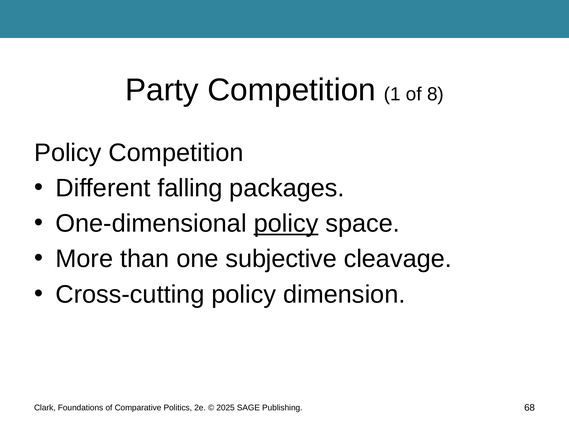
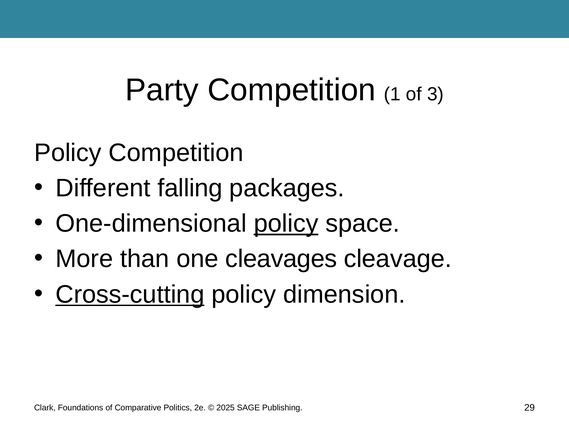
8: 8 -> 3
subjective: subjective -> cleavages
Cross-cutting underline: none -> present
68: 68 -> 29
